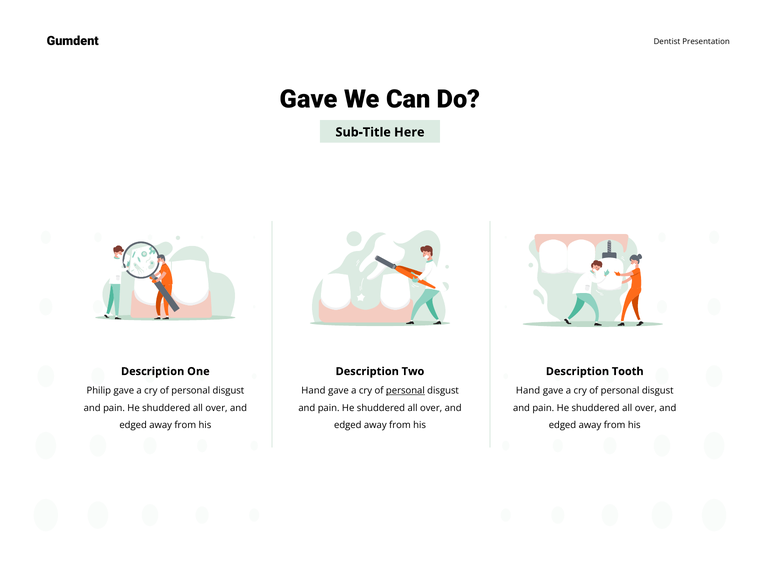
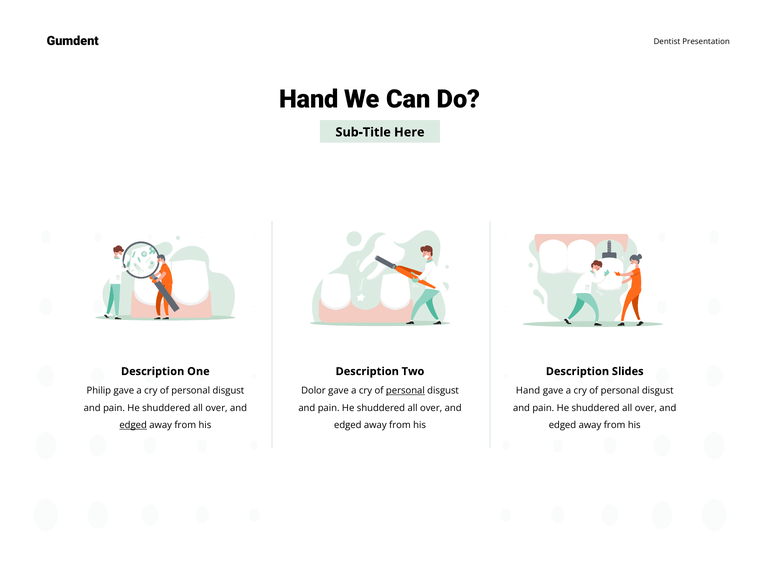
Gave at (309, 99): Gave -> Hand
Tooth: Tooth -> Slides
Hand at (313, 391): Hand -> Dolor
edged at (133, 425) underline: none -> present
